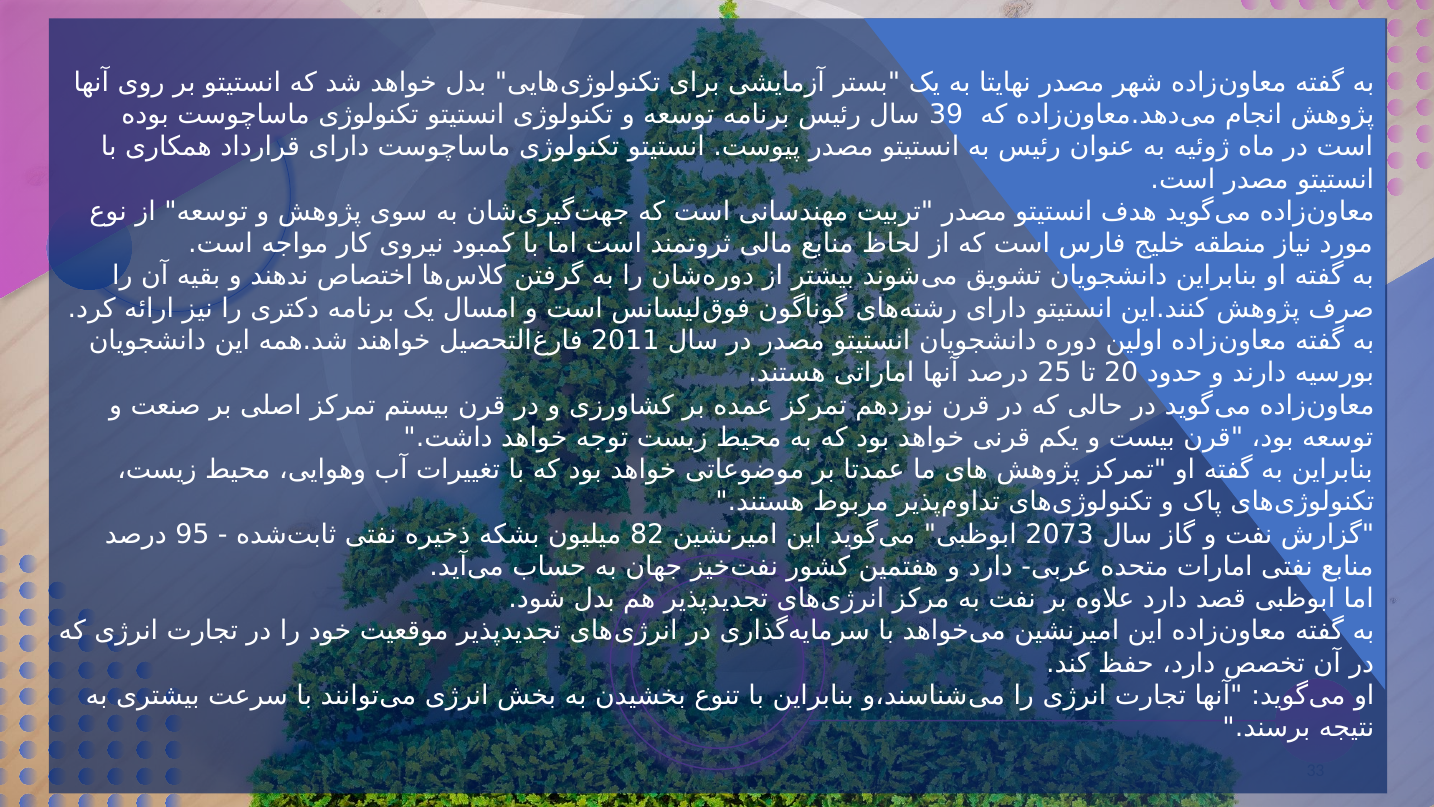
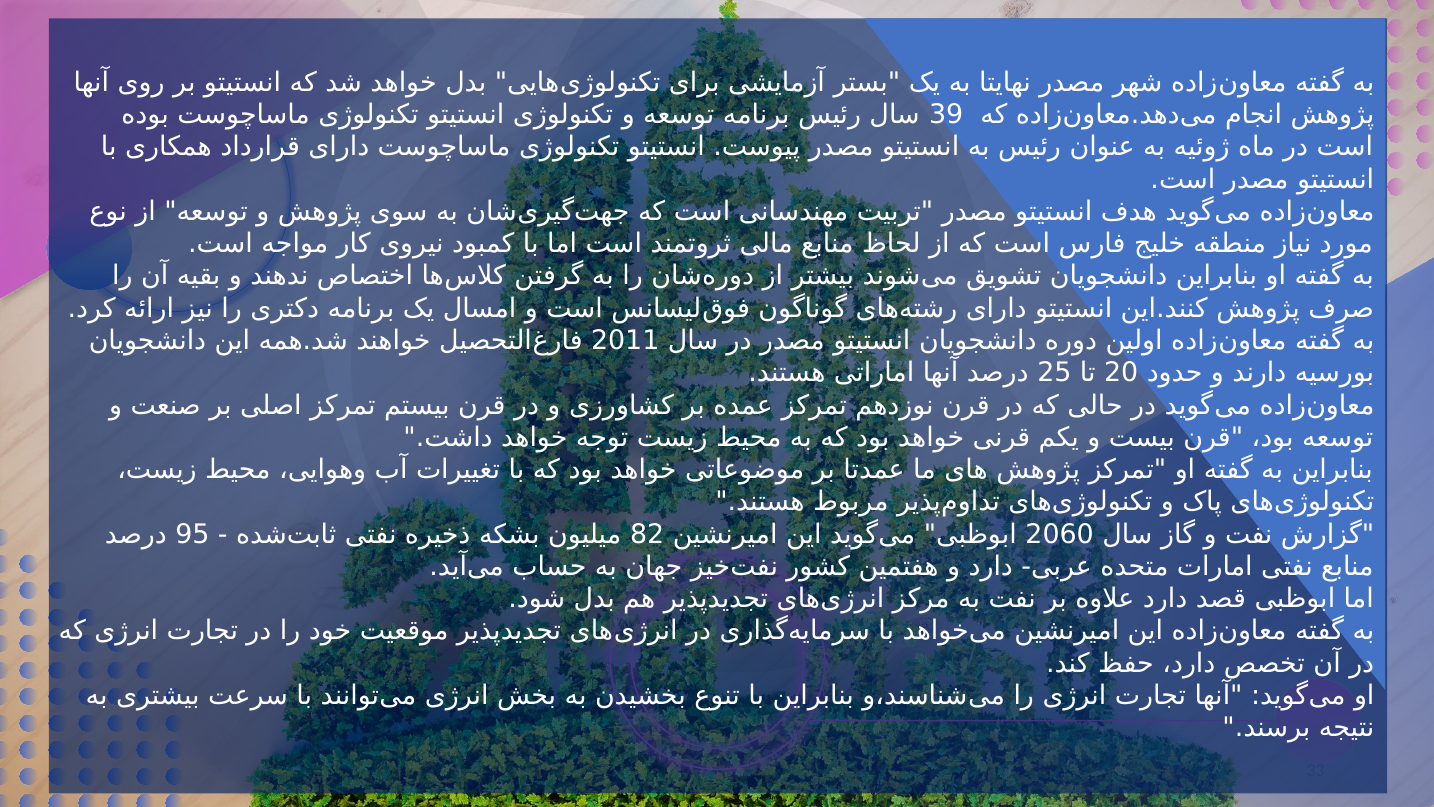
2073: 2073 -> 2060
